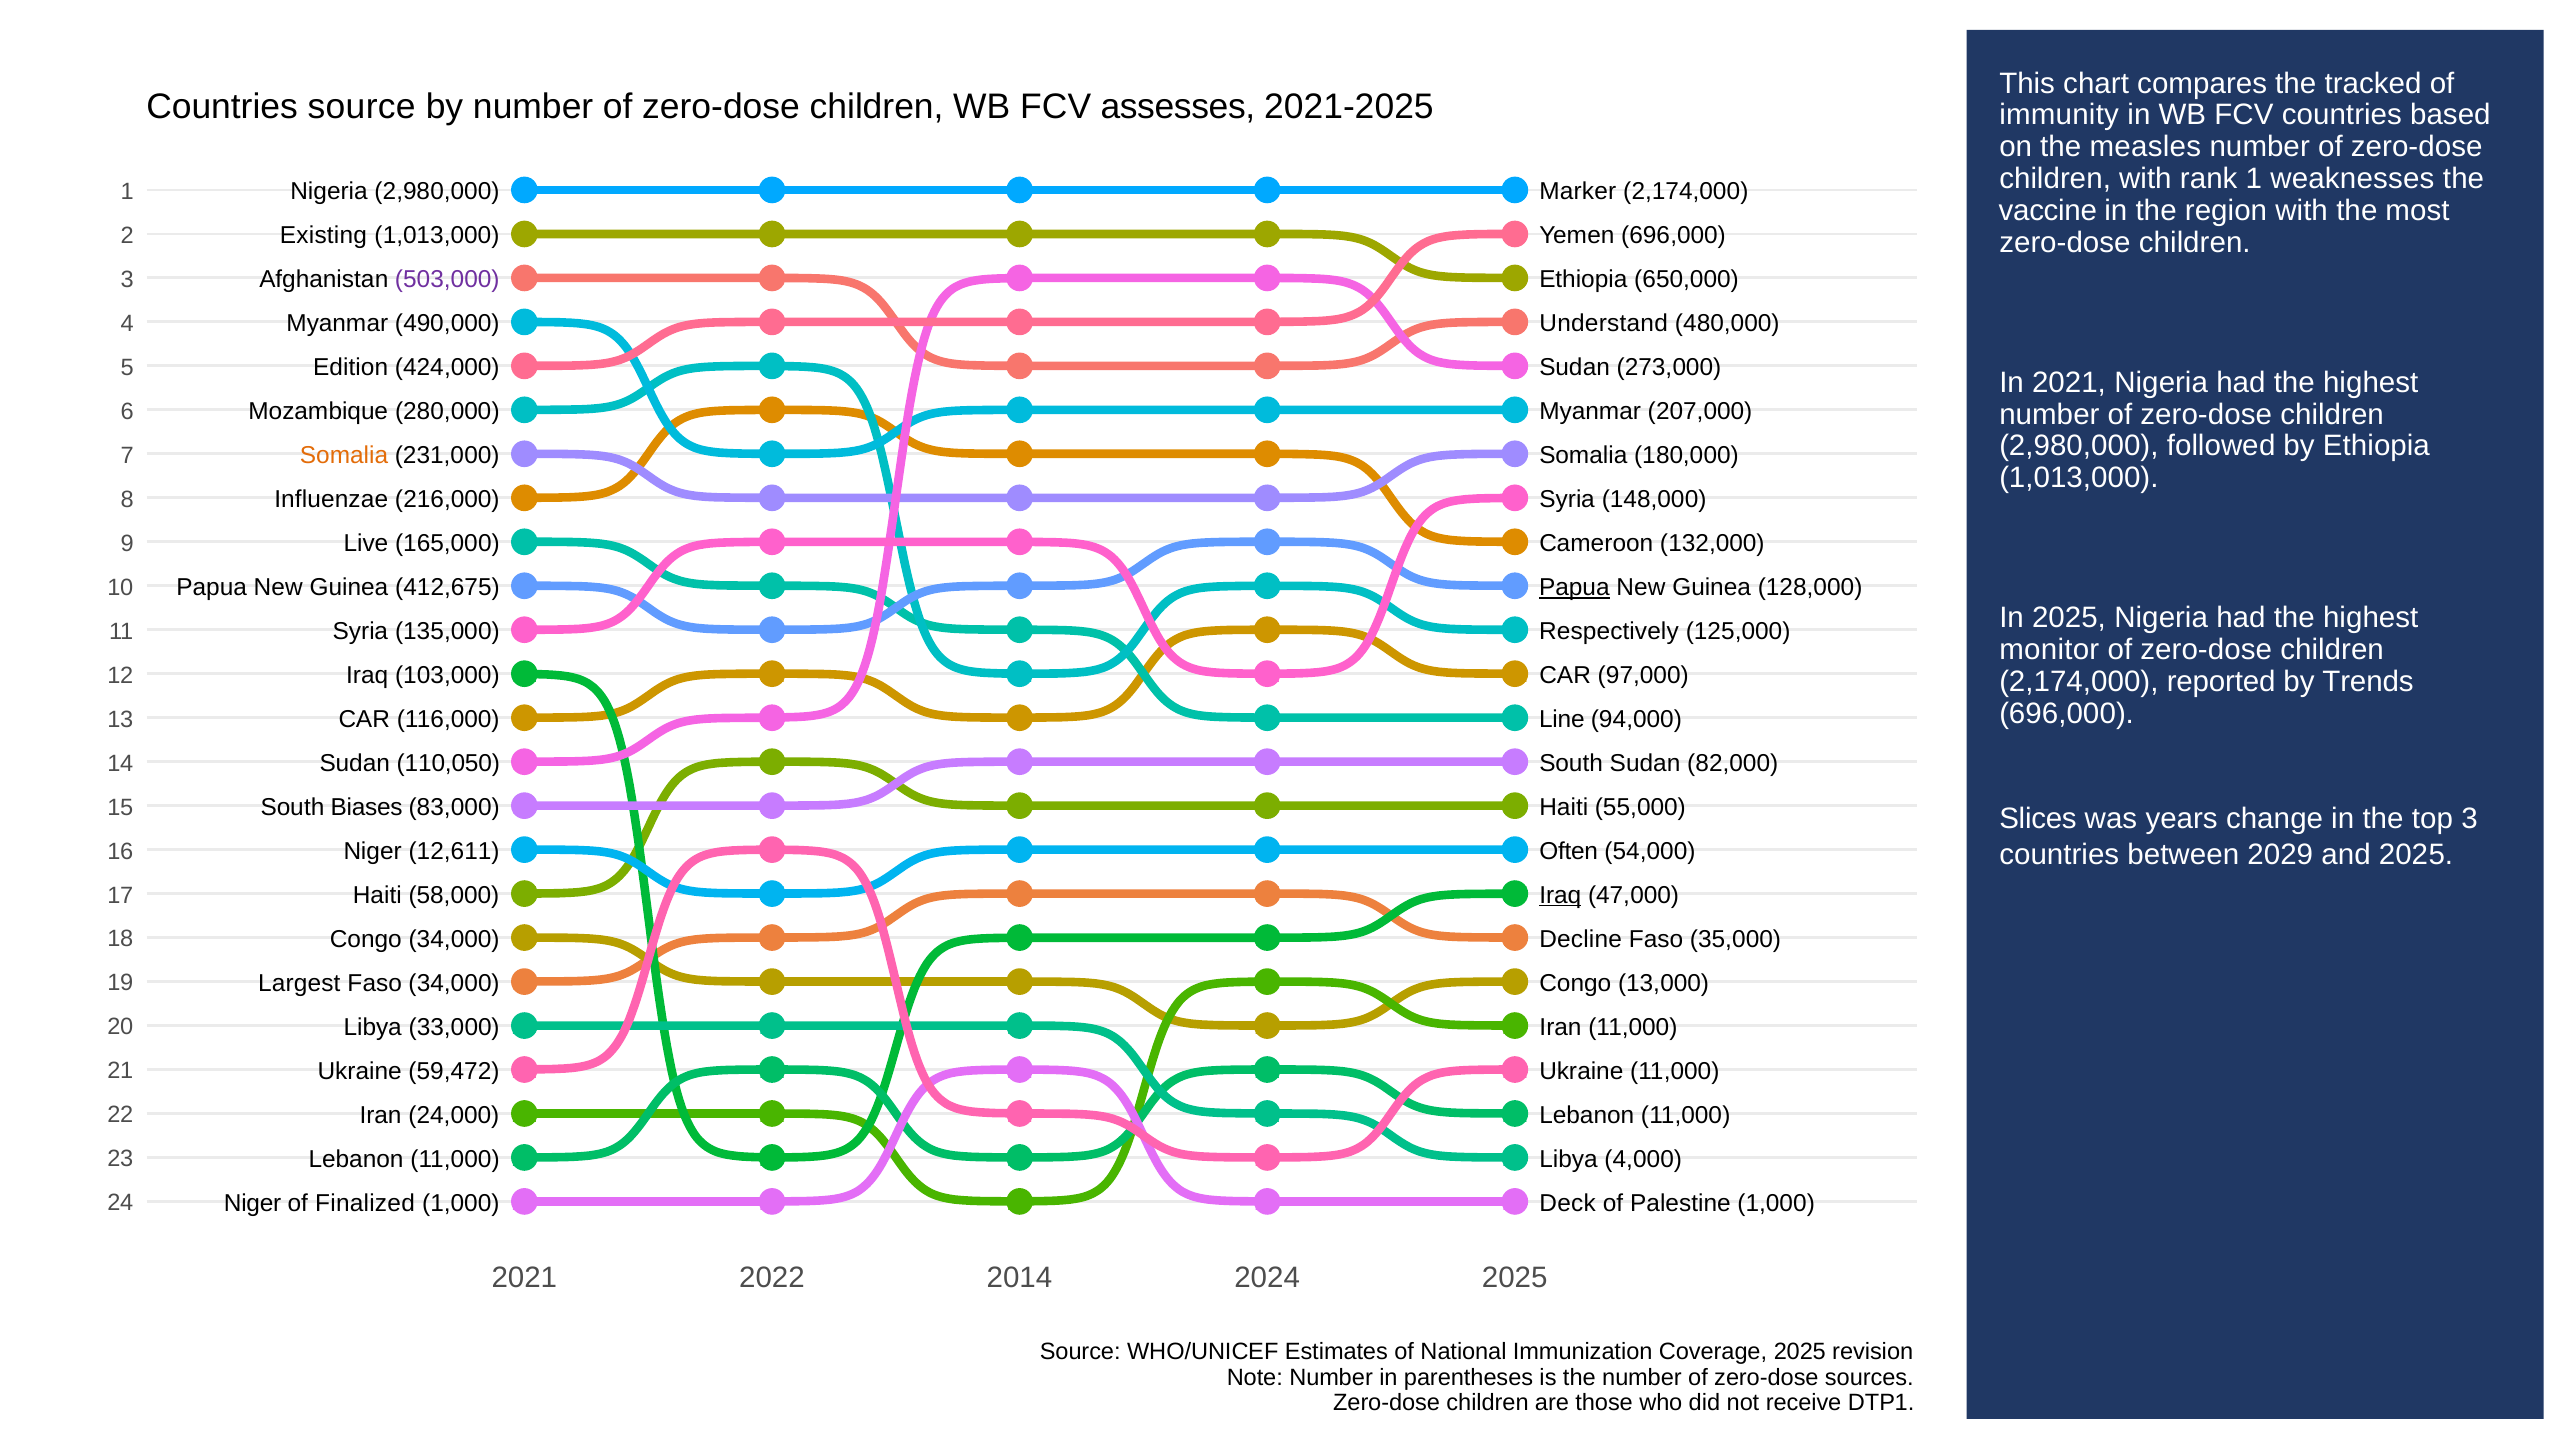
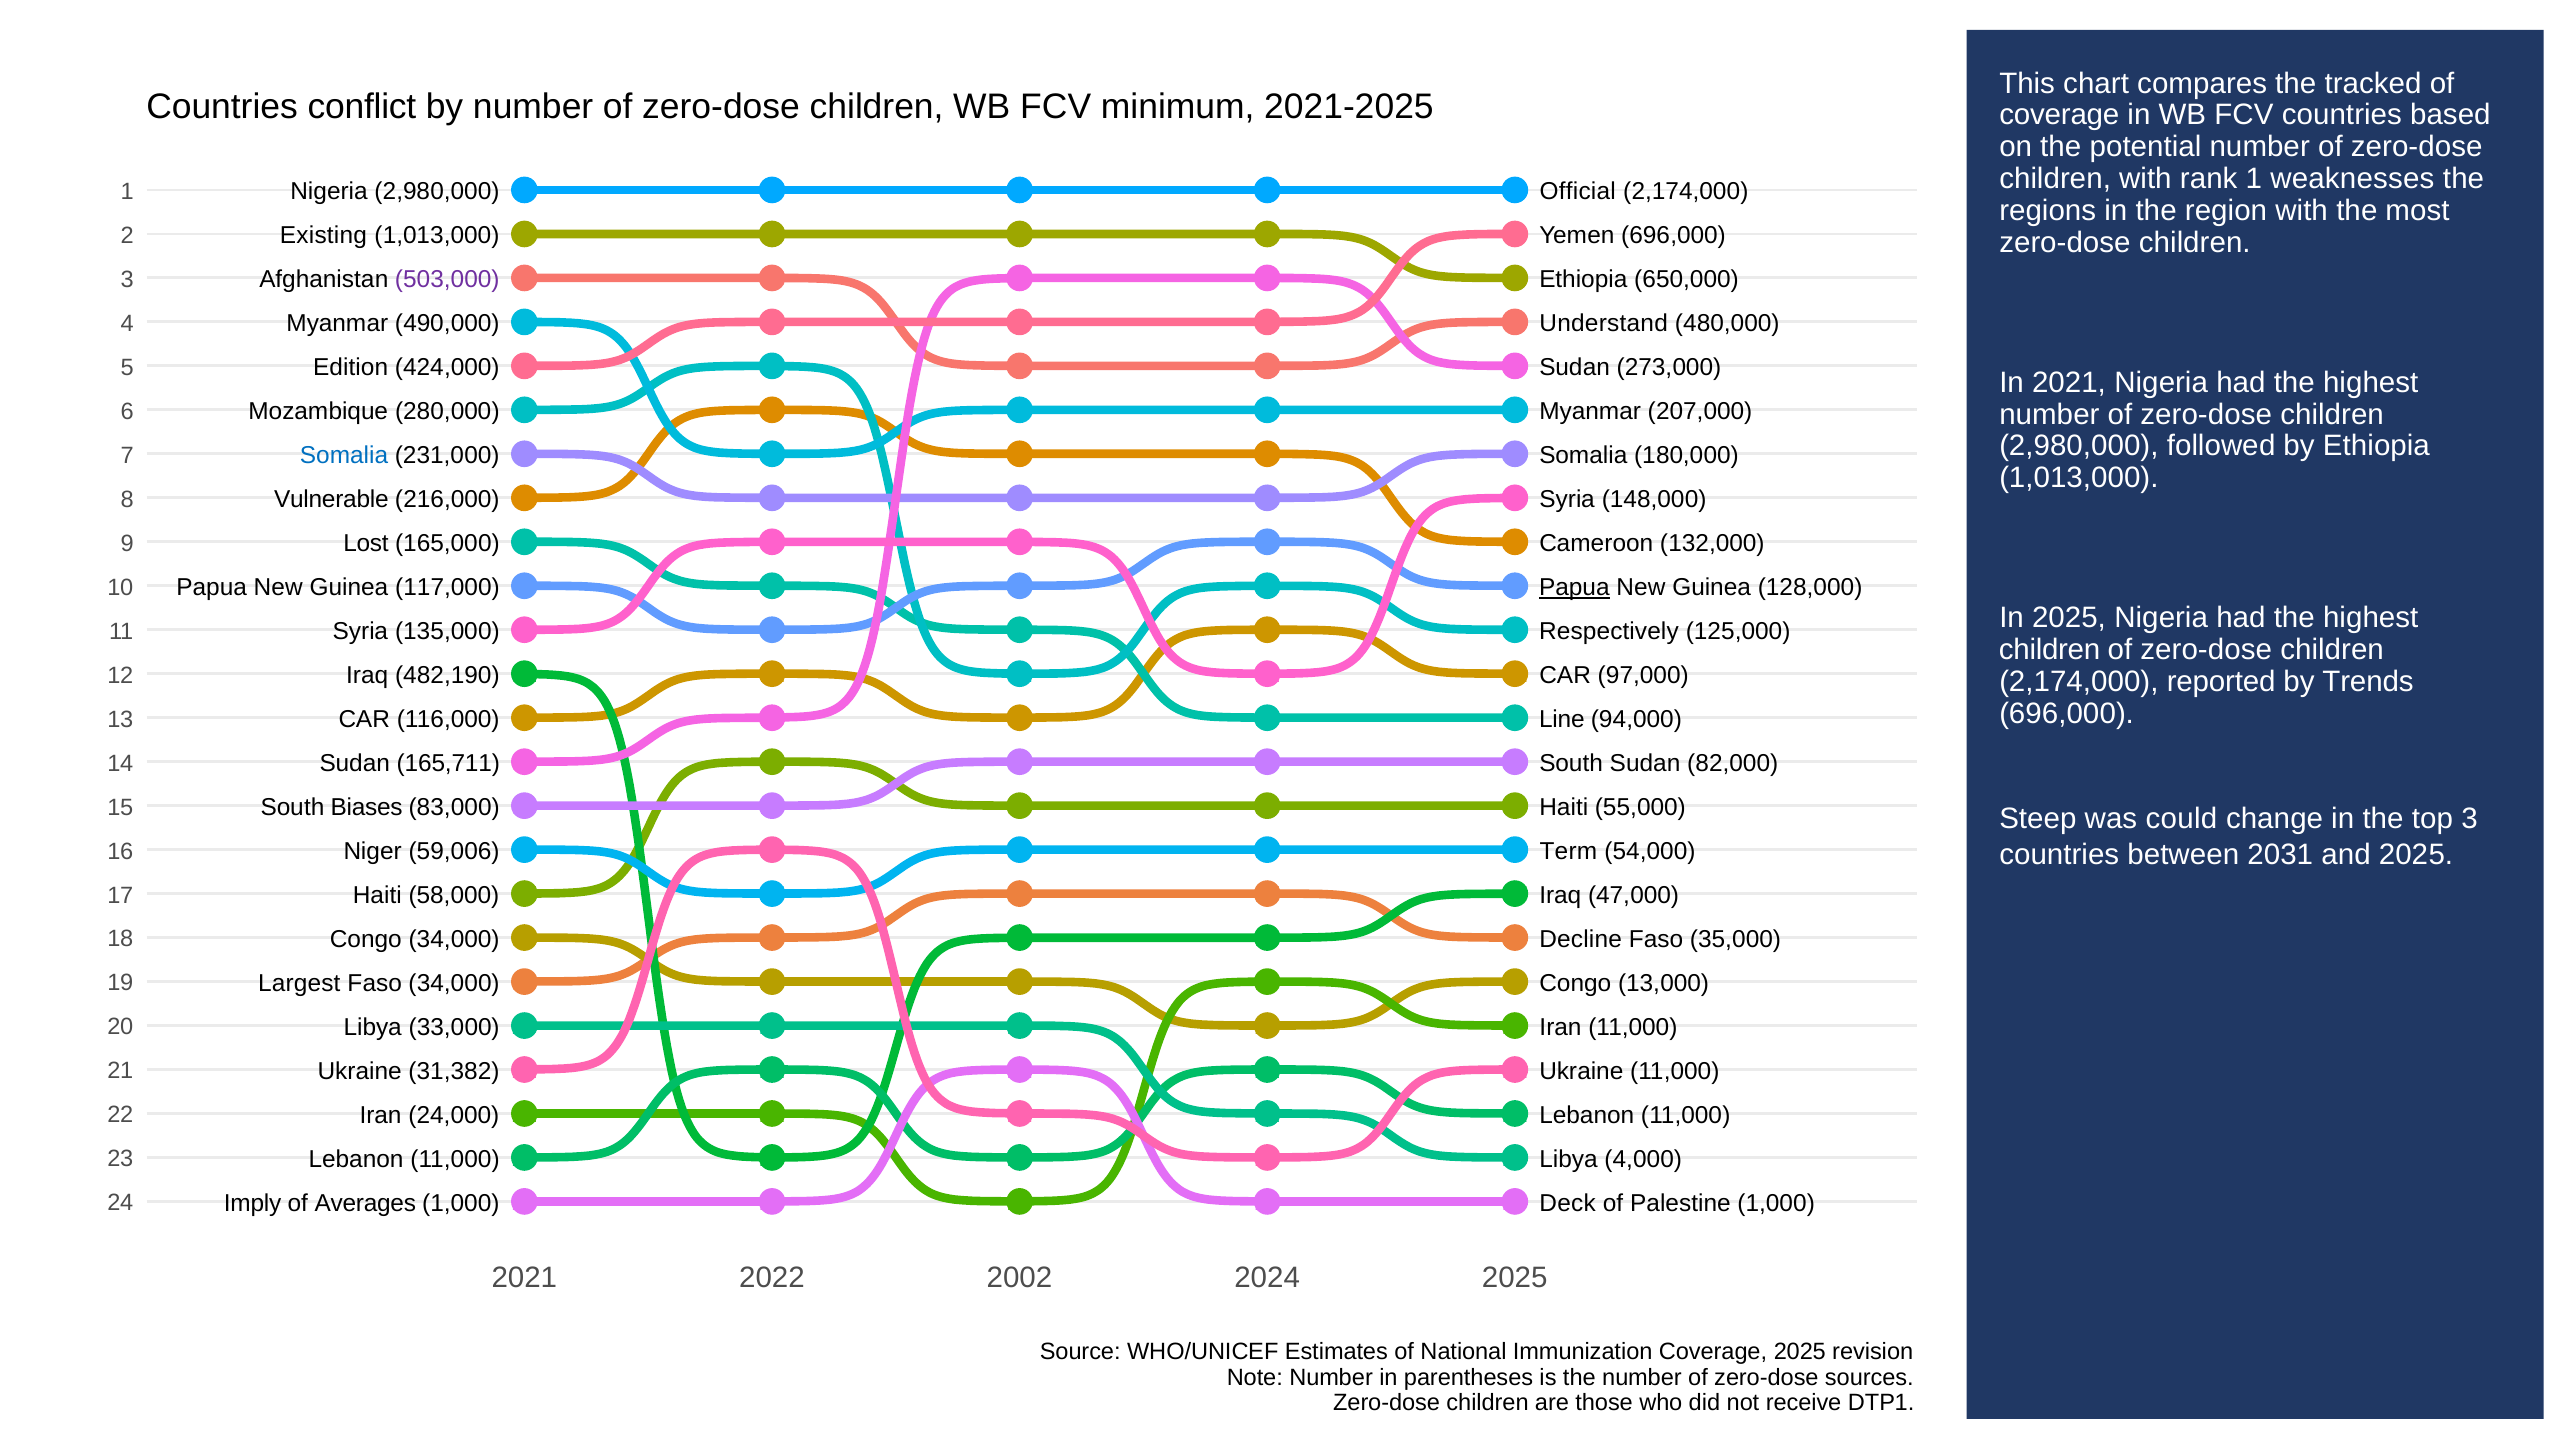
Countries source: source -> conflict
assesses: assesses -> minimum
immunity at (2059, 115): immunity -> coverage
measles: measles -> potential
Marker: Marker -> Official
vaccine: vaccine -> regions
Somalia at (344, 456) colour: orange -> blue
Influenzae: Influenzae -> Vulnerable
Live: Live -> Lost
412,675: 412,675 -> 117,000
monitor at (2049, 650): monitor -> children
103,000: 103,000 -> 482,190
110,050: 110,050 -> 165,711
Slices: Slices -> Steep
years: years -> could
12,611: 12,611 -> 59,006
Often: Often -> Term
2029: 2029 -> 2031
Iraq at (1560, 895) underline: present -> none
59,472: 59,472 -> 31,382
Niger at (253, 1203): Niger -> Imply
Finalized: Finalized -> Averages
2014: 2014 -> 2002
